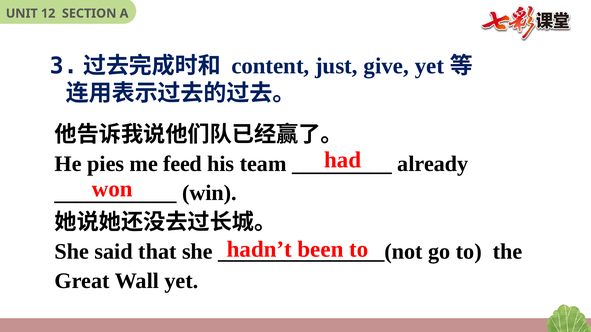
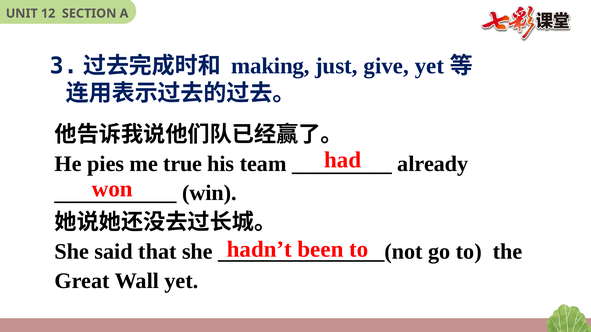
content: content -> making
feed: feed -> true
